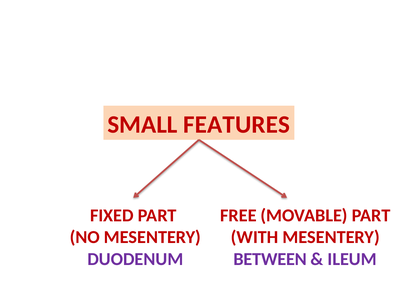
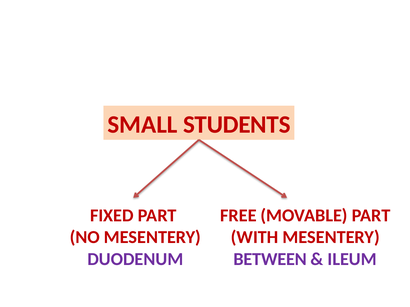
FEATURES: FEATURES -> STUDENTS
